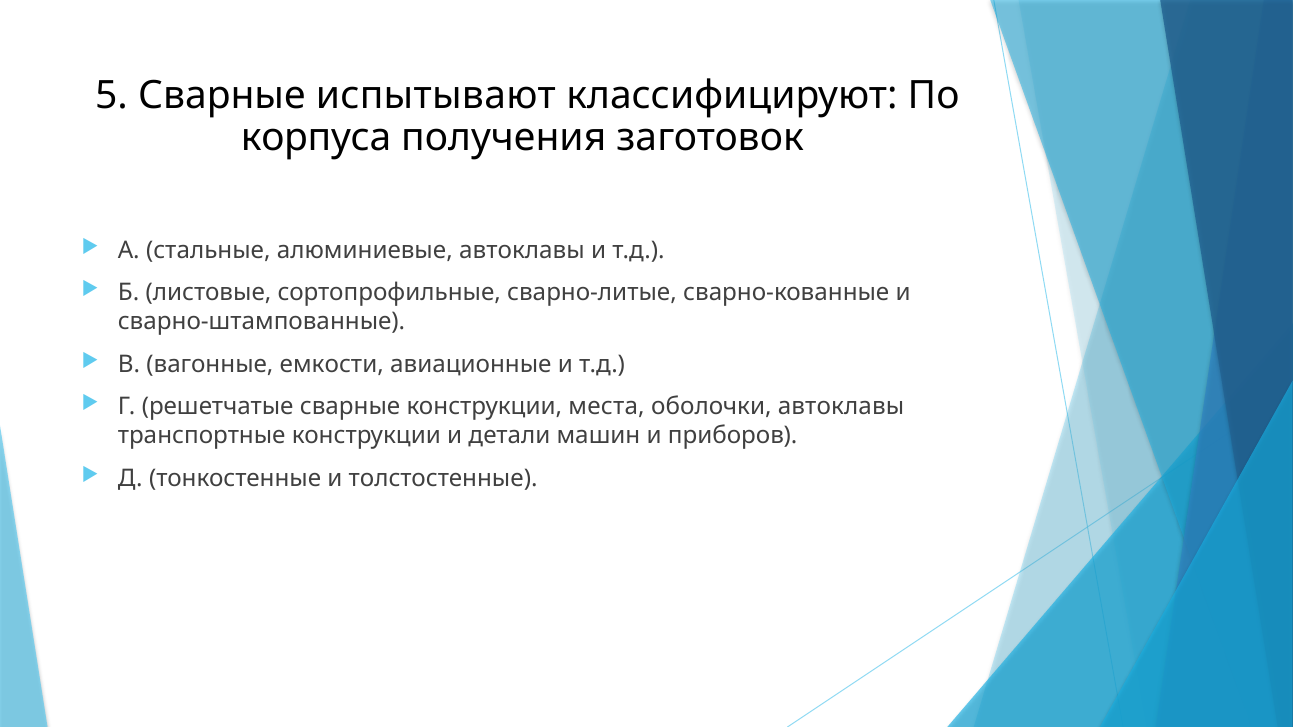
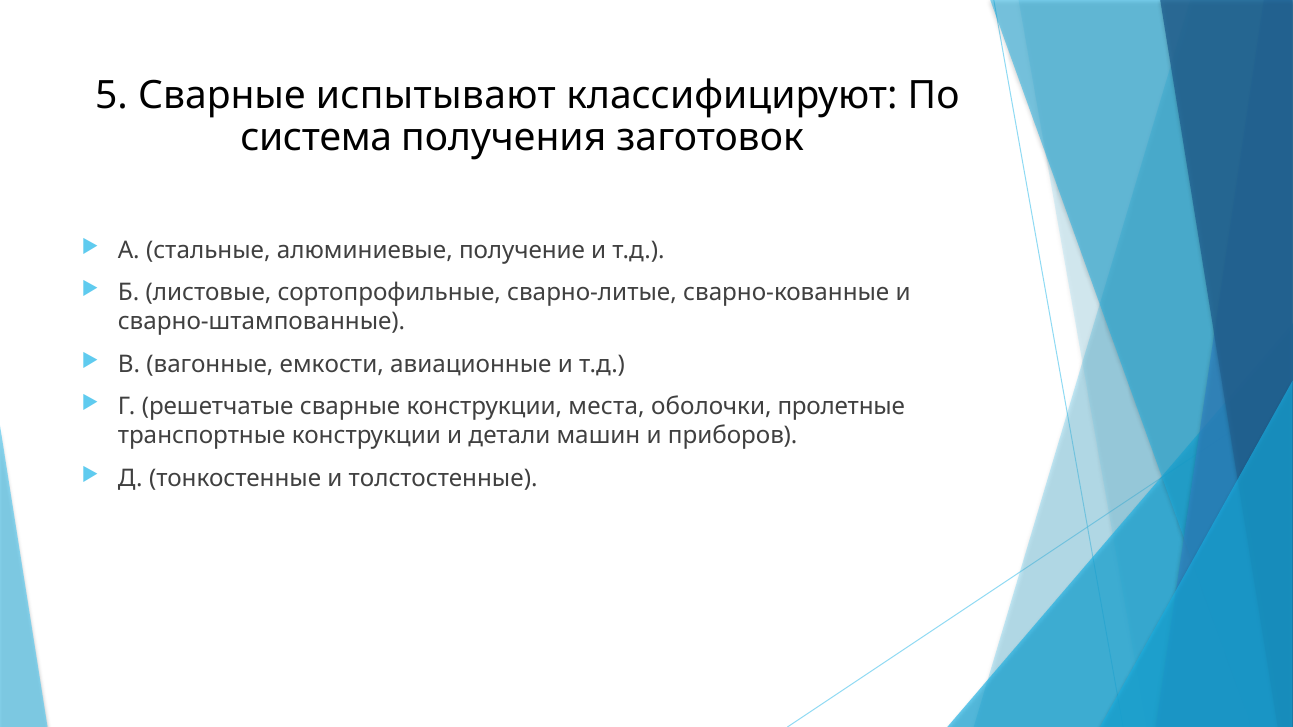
корпуса: корпуса -> система
алюминиевые автоклавы: автоклавы -> получение
оболочки автоклавы: автоклавы -> пролетные
